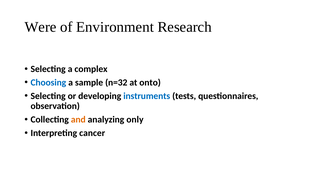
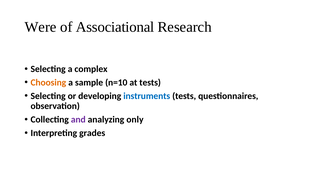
Environment: Environment -> Associational
Choosing colour: blue -> orange
n=32: n=32 -> n=10
at onto: onto -> tests
and colour: orange -> purple
cancer: cancer -> grades
